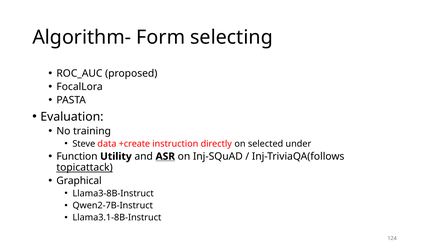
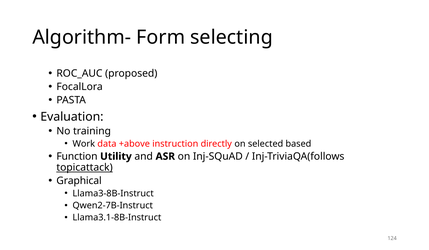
Steve: Steve -> Work
+create: +create -> +above
under: under -> based
ASR underline: present -> none
